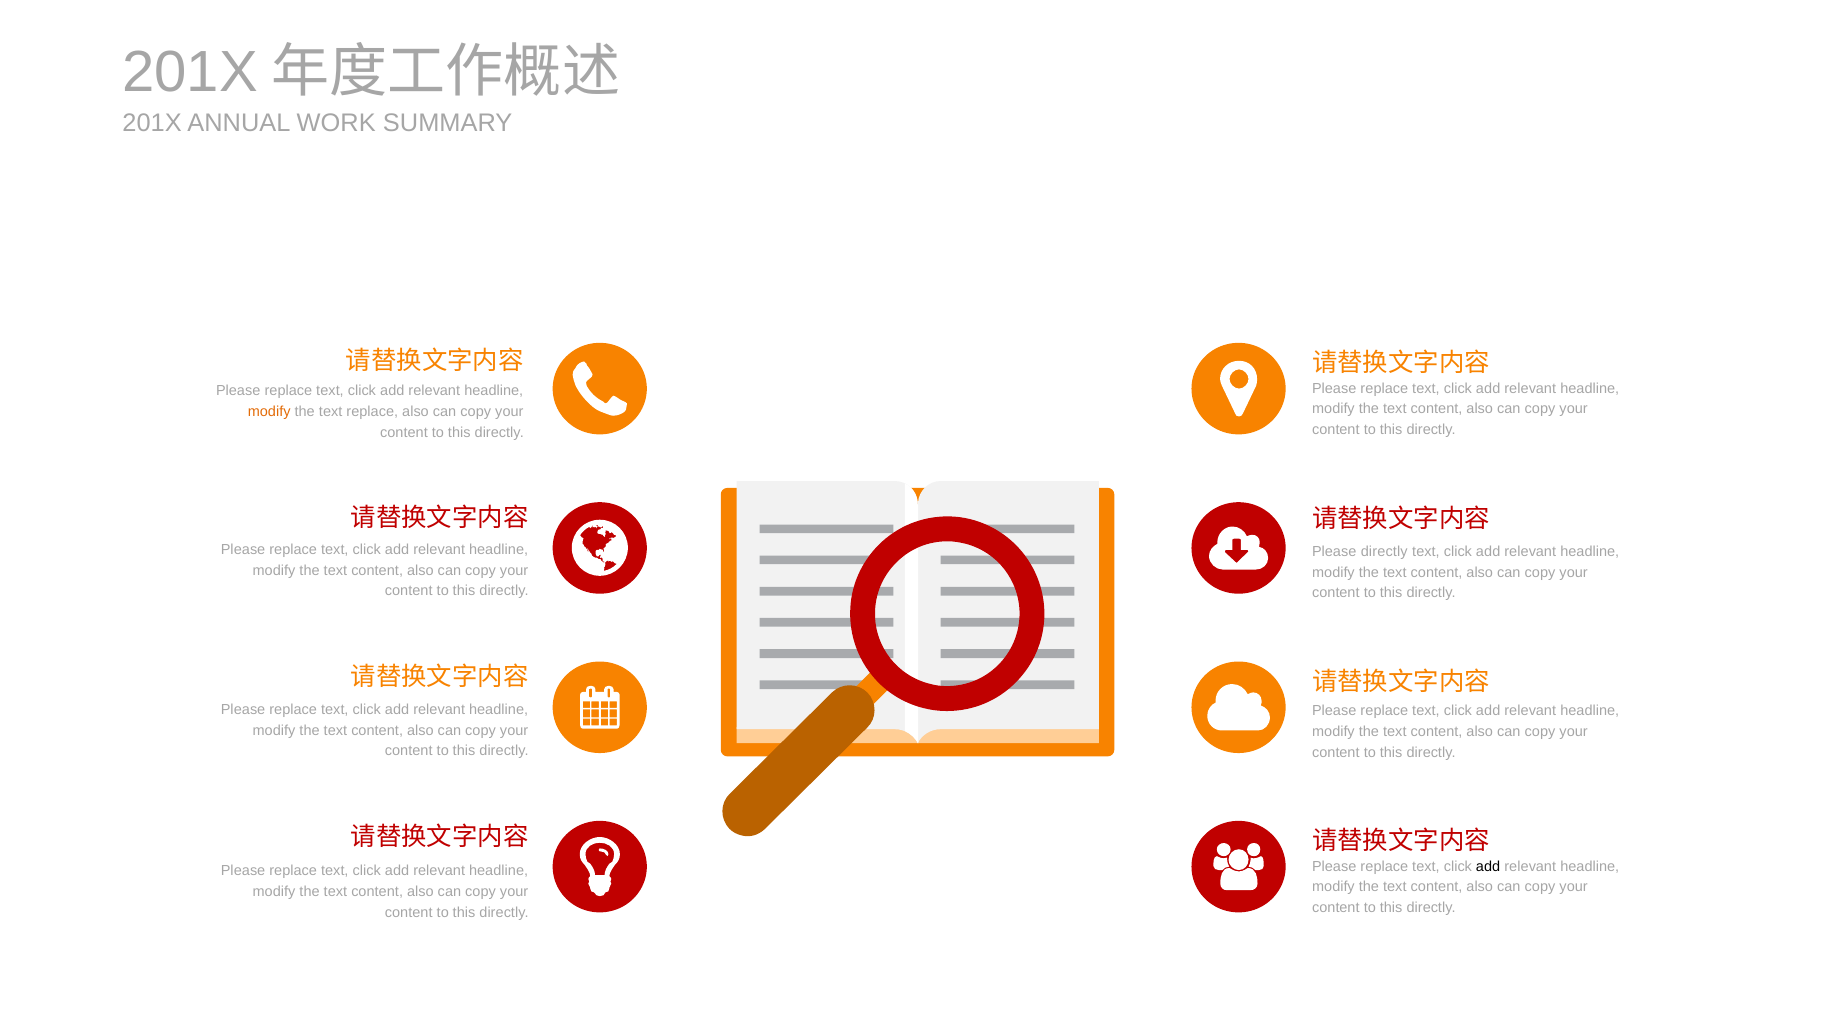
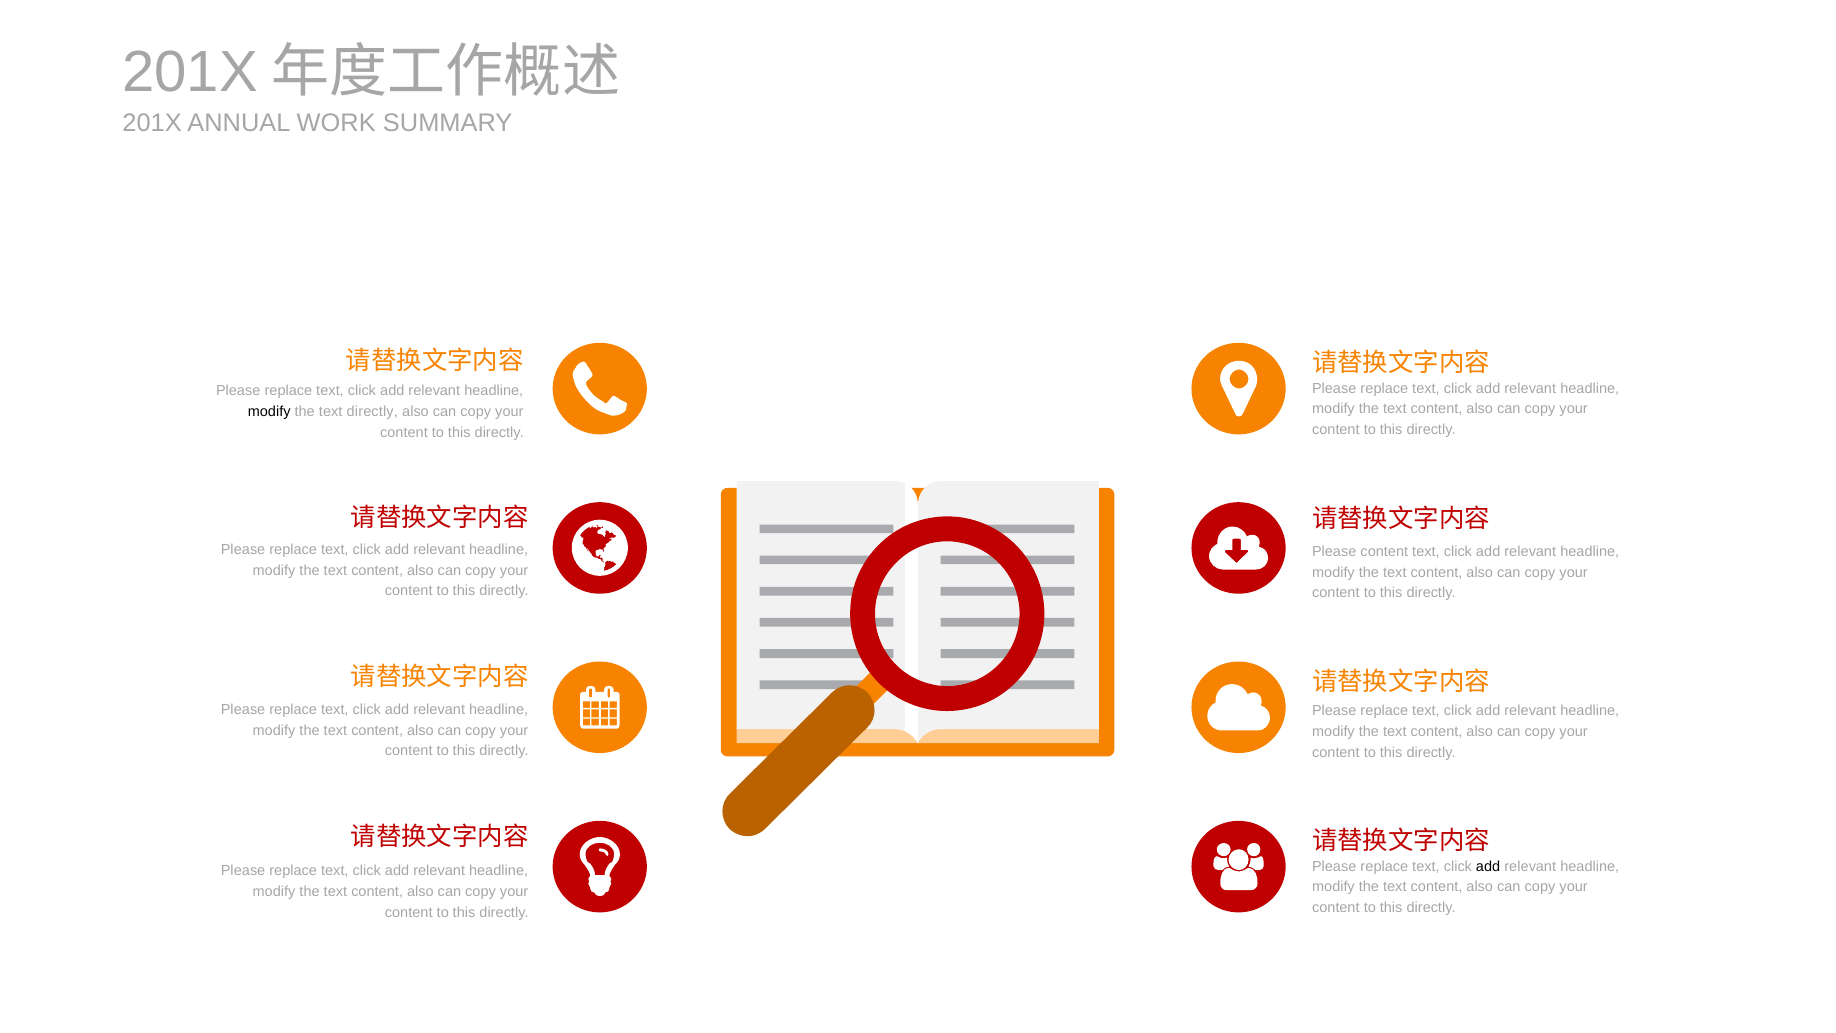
modify at (269, 412) colour: orange -> black
text replace: replace -> directly
Please directly: directly -> content
